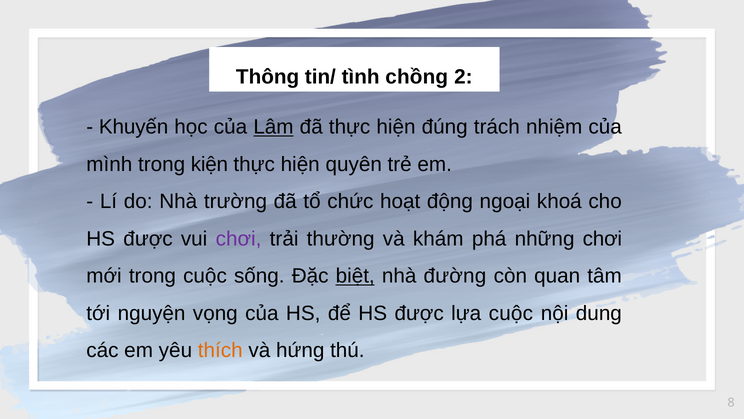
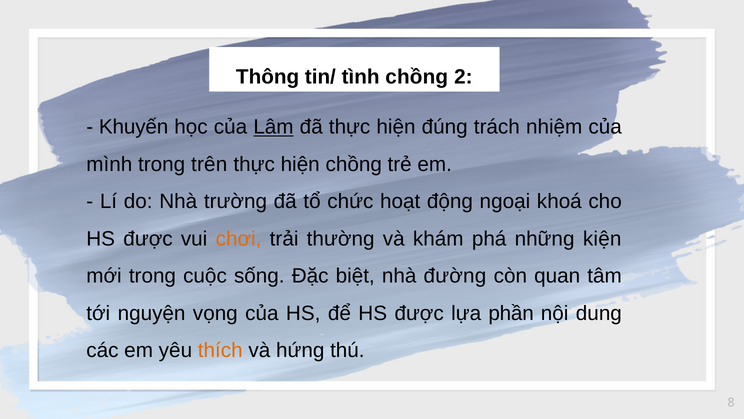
kiện: kiện -> trên
hiện quyên: quyên -> chồng
chơi at (239, 238) colour: purple -> orange
những chơi: chơi -> kiện
biệt underline: present -> none
lựa cuộc: cuộc -> phần
